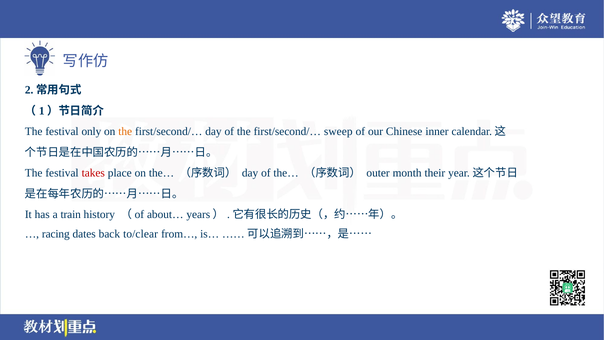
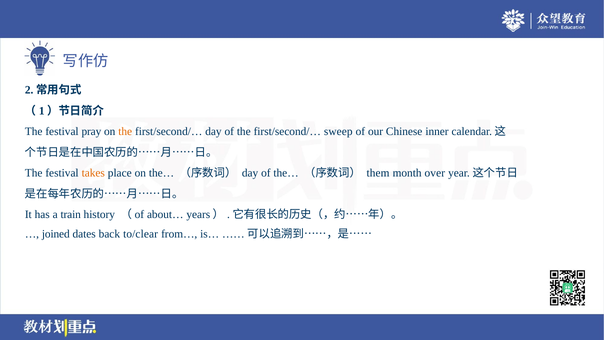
only: only -> pray
takes colour: red -> orange
outer: outer -> them
their: their -> over
racing: racing -> joined
